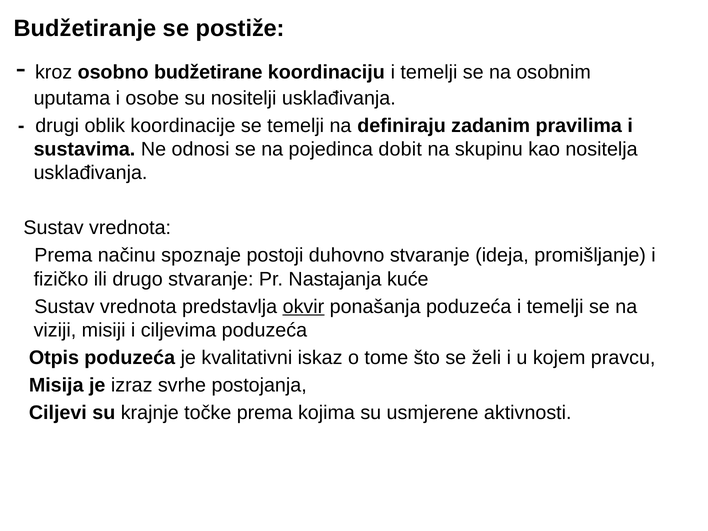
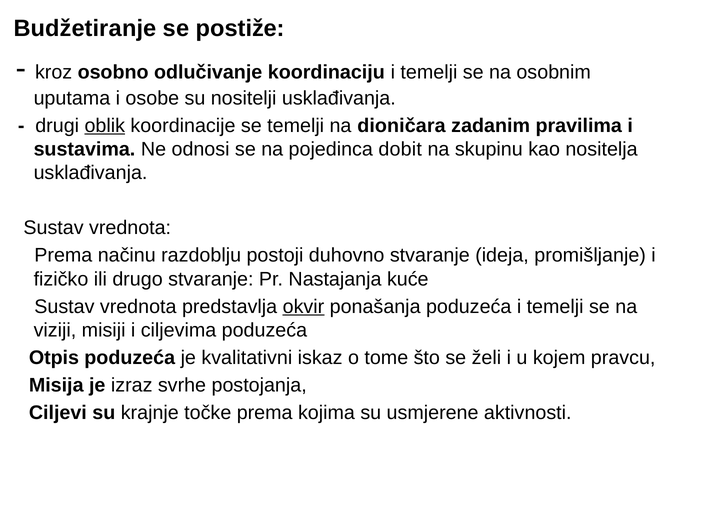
budžetirane: budžetirane -> odlučivanje
oblik underline: none -> present
definiraju: definiraju -> dioničara
spoznaje: spoznaje -> razdoblju
